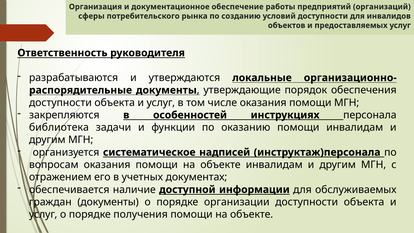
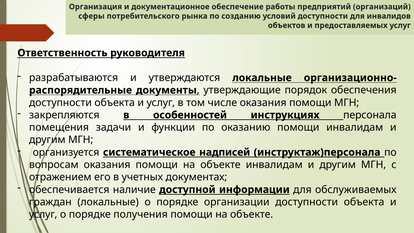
библиотека: библиотека -> помещения
граждан документы: документы -> локальные
